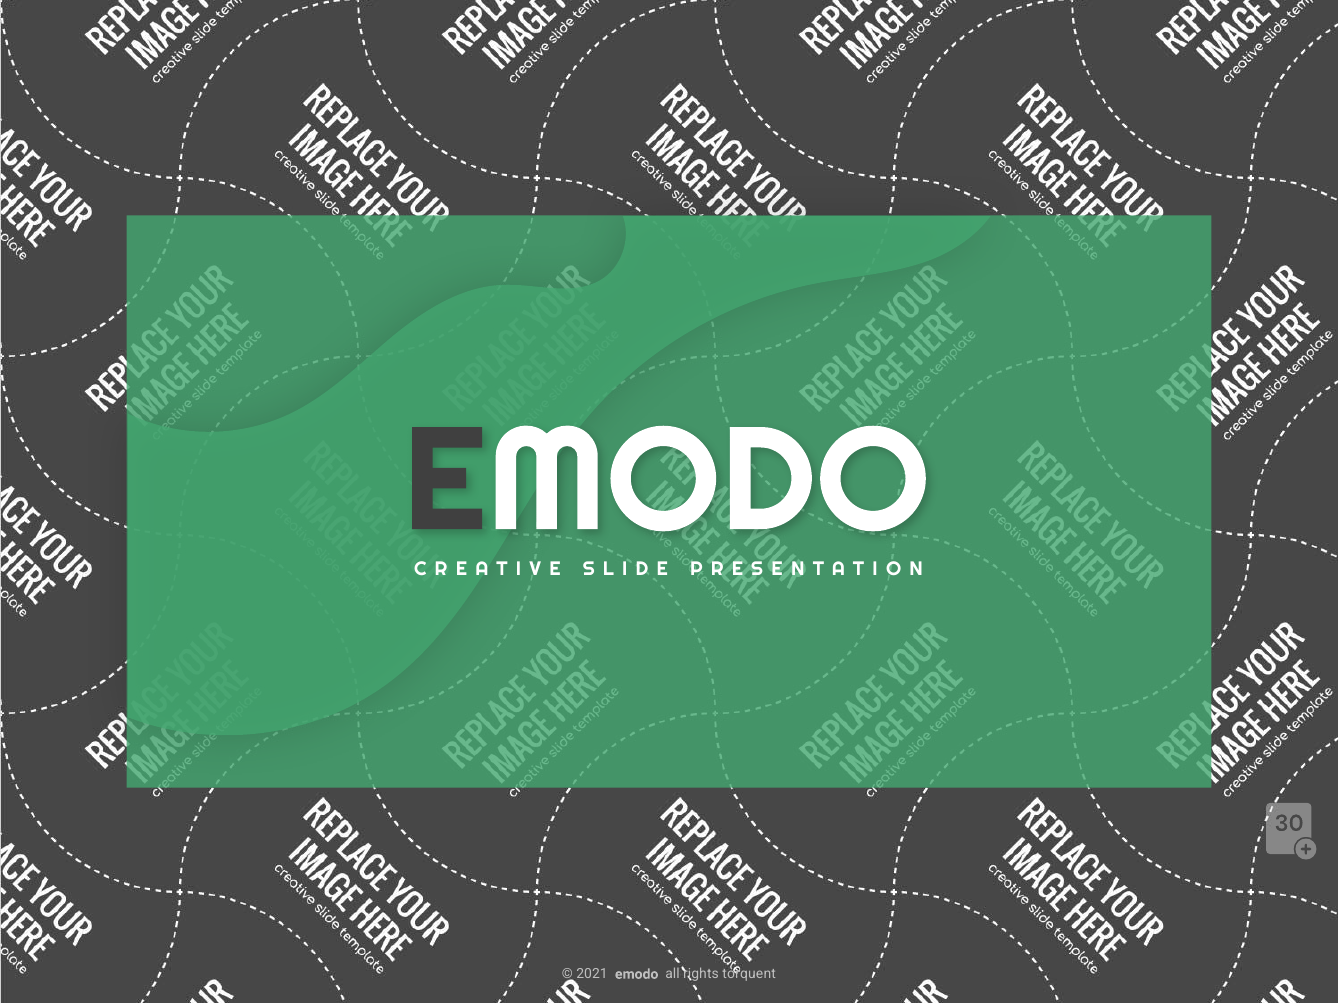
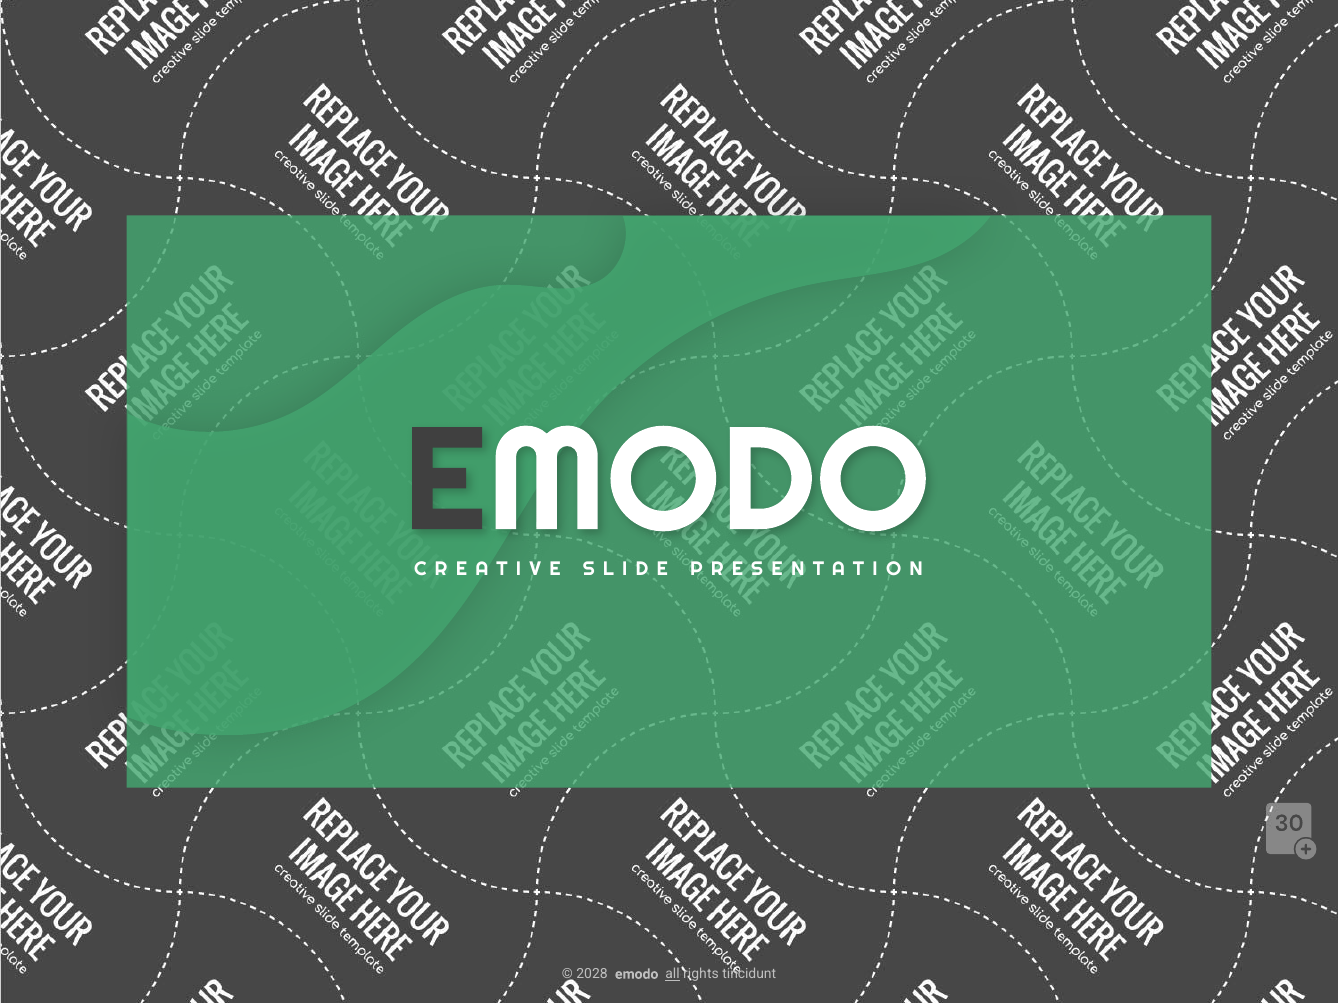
2021: 2021 -> 2028
all underline: none -> present
torquent: torquent -> tincidunt
